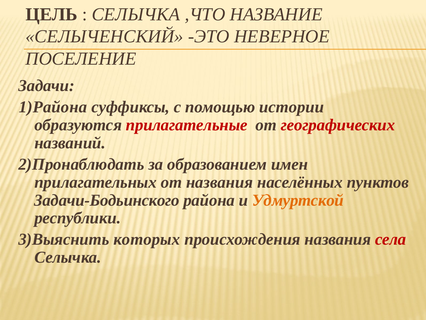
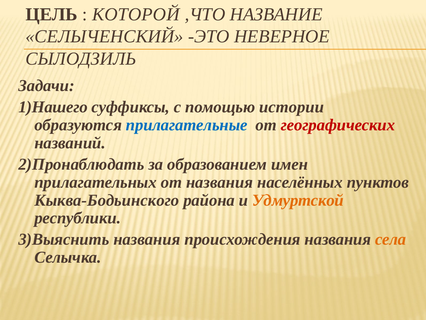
СЕЛЫЧКА at (136, 14): СЕЛЫЧКА -> КОТОРОЙ
ПОСЕЛЕНИЕ: ПОСЕЛЕНИЕ -> СЫЛОДЗИЛЬ
1)Района: 1)Района -> 1)Нашего
прилагательные colour: red -> blue
Задачи-Бодьинского: Задачи-Бодьинского -> Кыква-Бодьинского
3)Выяснить которых: которых -> названия
села colour: red -> orange
